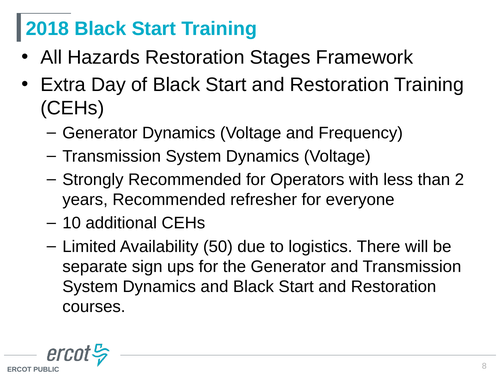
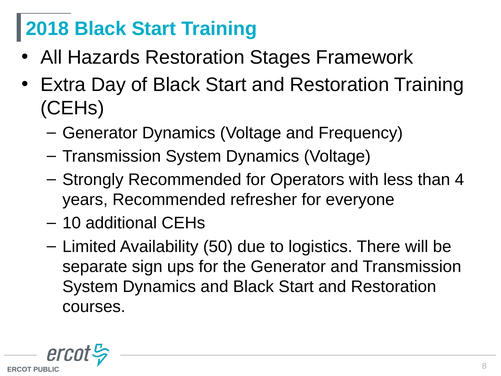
2: 2 -> 4
